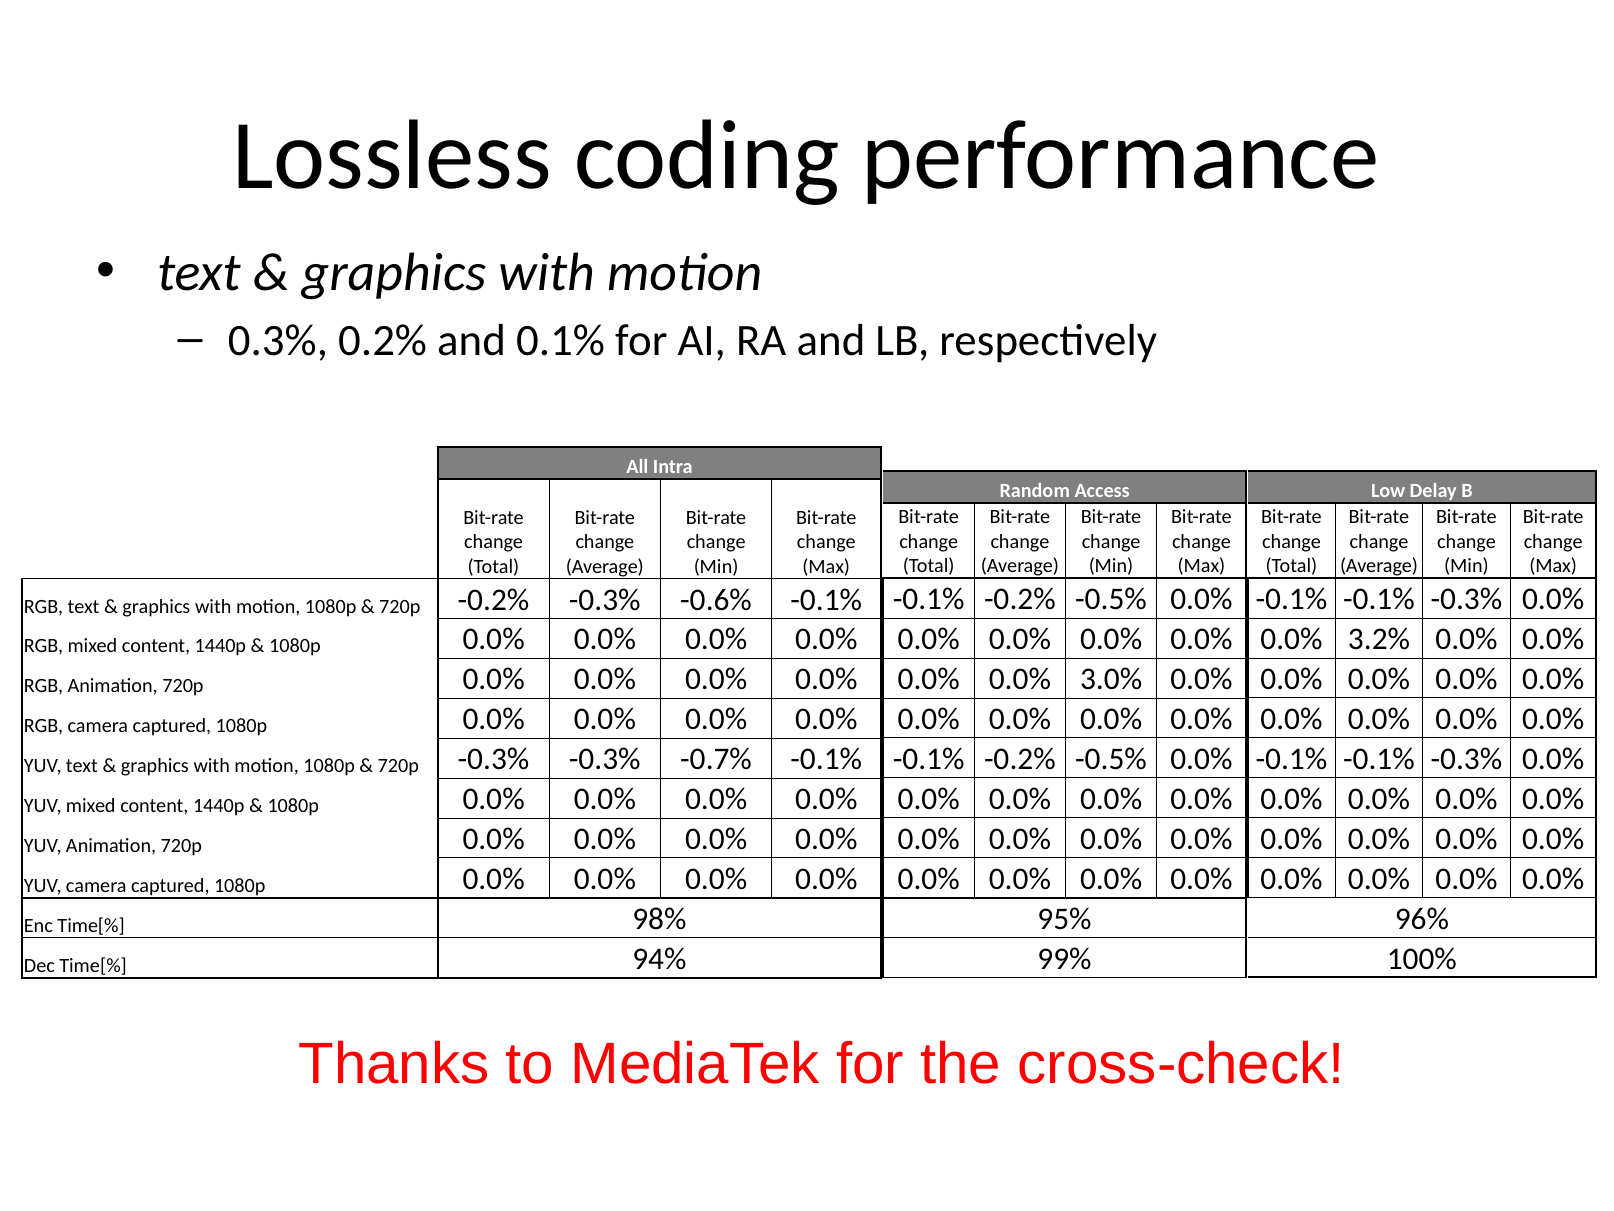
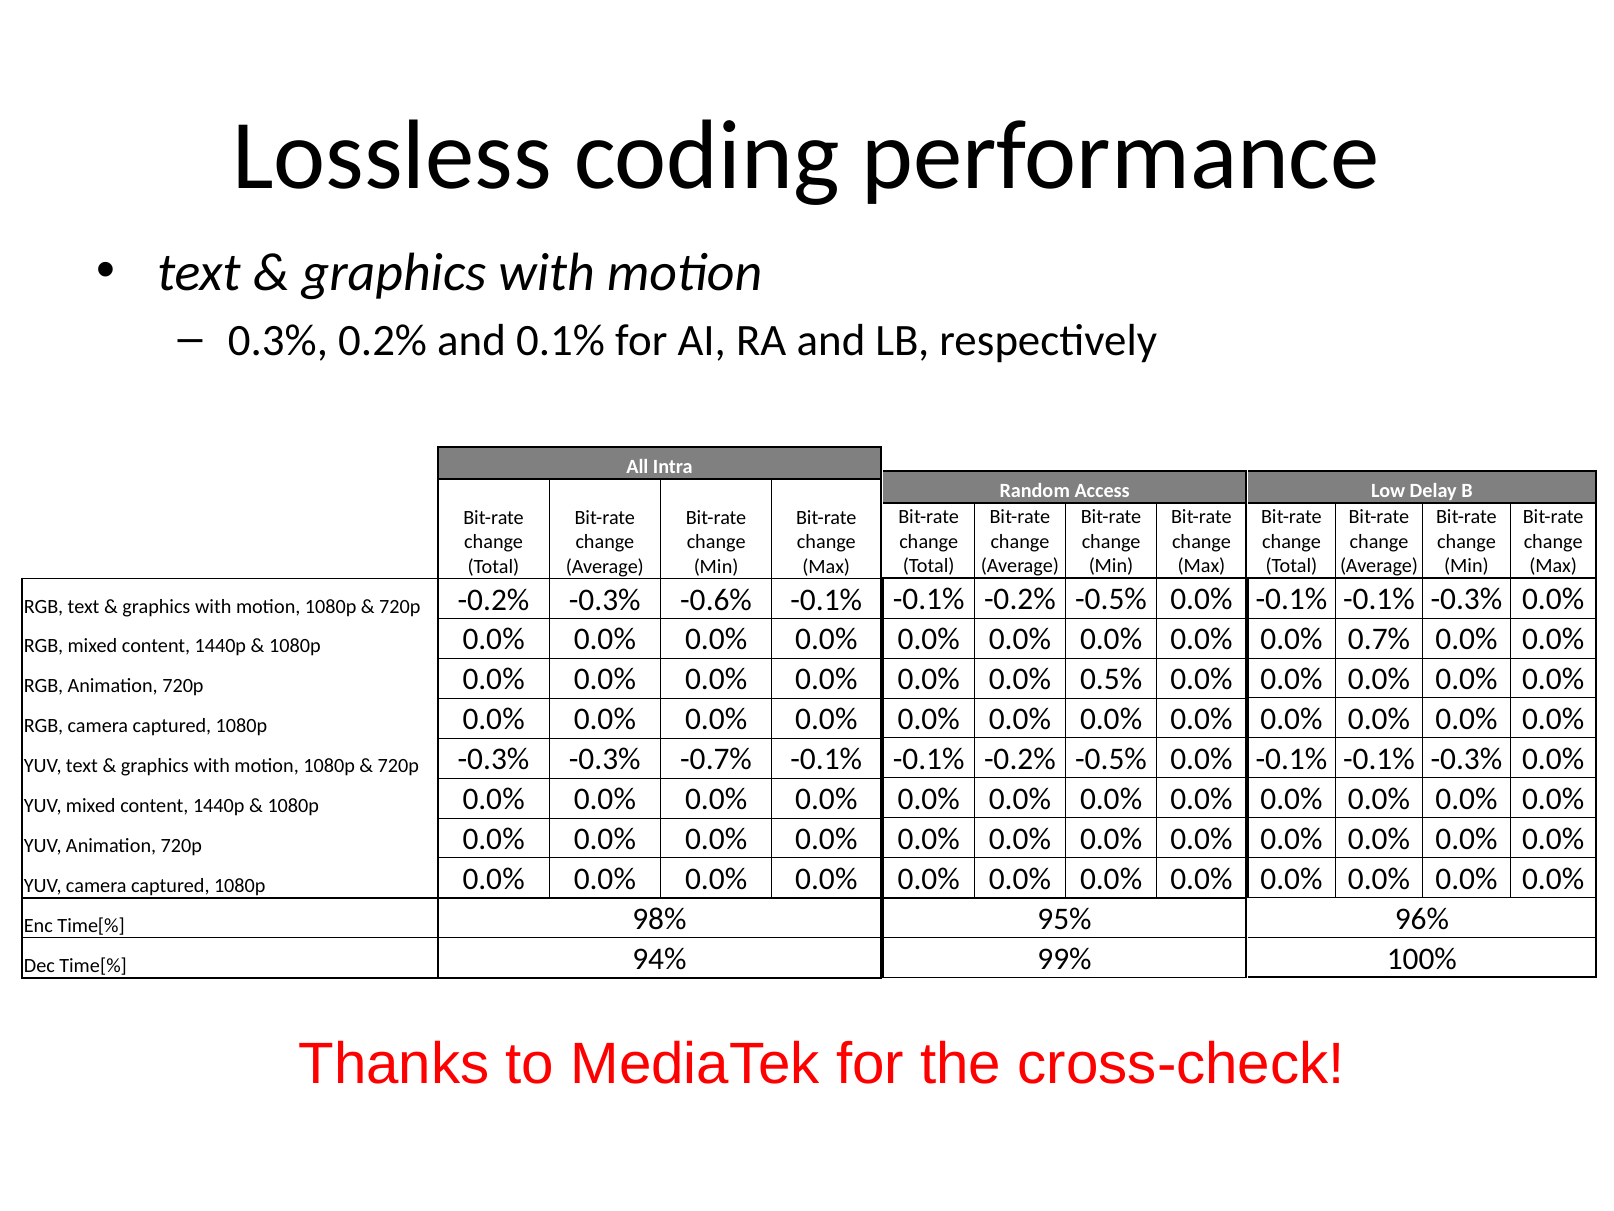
3.2%: 3.2% -> 0.7%
3.0%: 3.0% -> 0.5%
